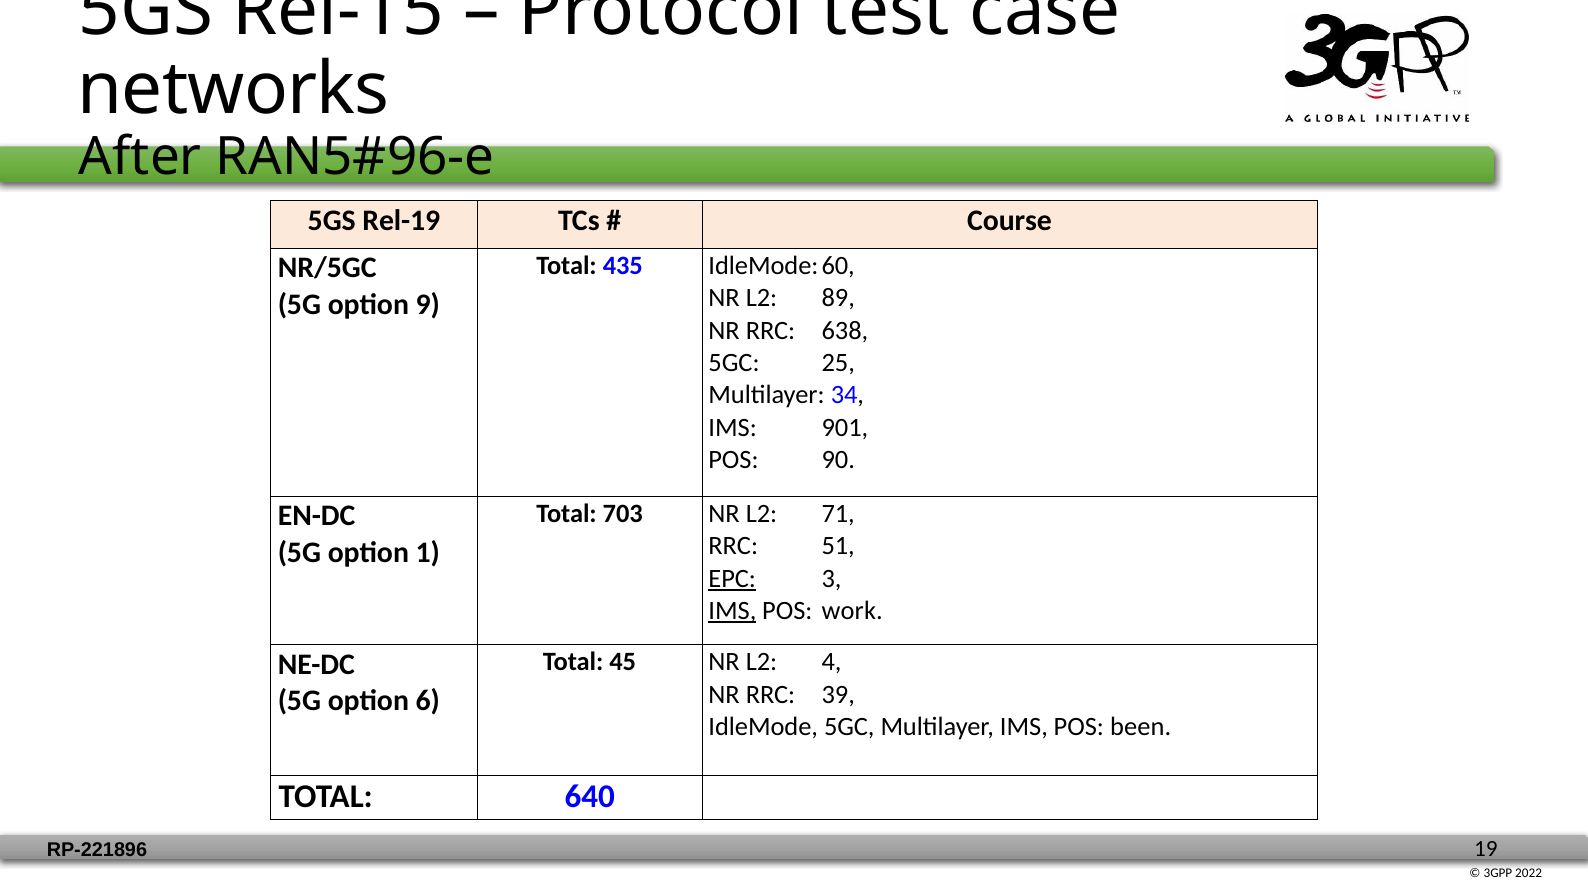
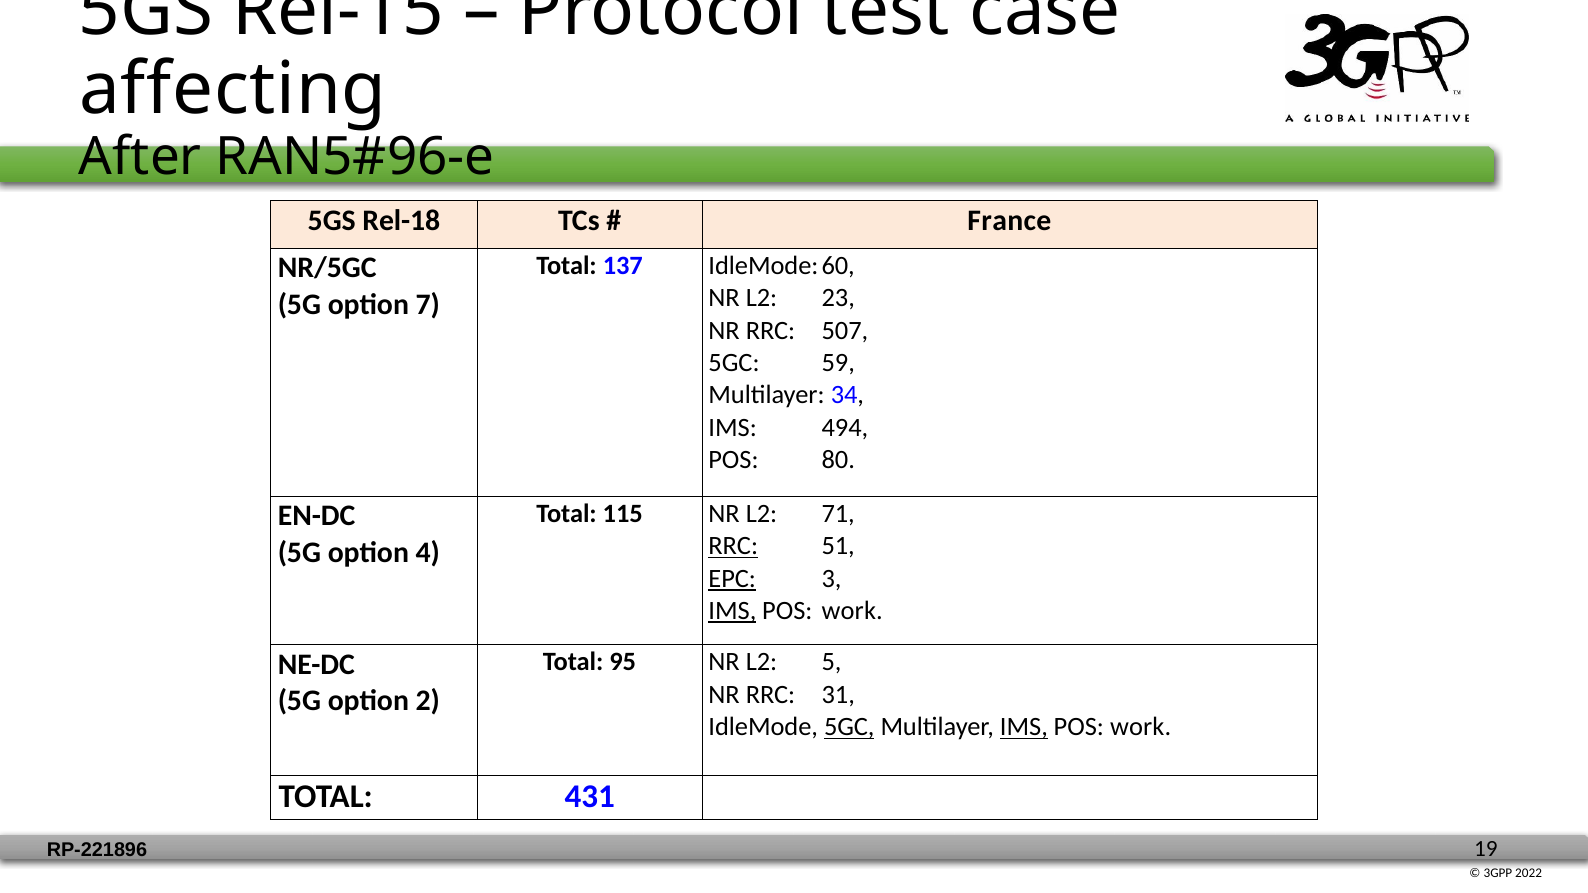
networks: networks -> affecting
Rel-19: Rel-19 -> Rel-18
Course: Course -> France
435: 435 -> 137
89: 89 -> 23
9: 9 -> 7
638: 638 -> 507
25: 25 -> 59
901: 901 -> 494
90: 90 -> 80
703: 703 -> 115
RRC at (733, 546) underline: none -> present
1: 1 -> 4
45: 45 -> 95
4: 4 -> 5
39: 39 -> 31
6: 6 -> 2
5GC at (849, 727) underline: none -> present
IMS at (1024, 727) underline: none -> present
been at (1141, 727): been -> work
640: 640 -> 431
